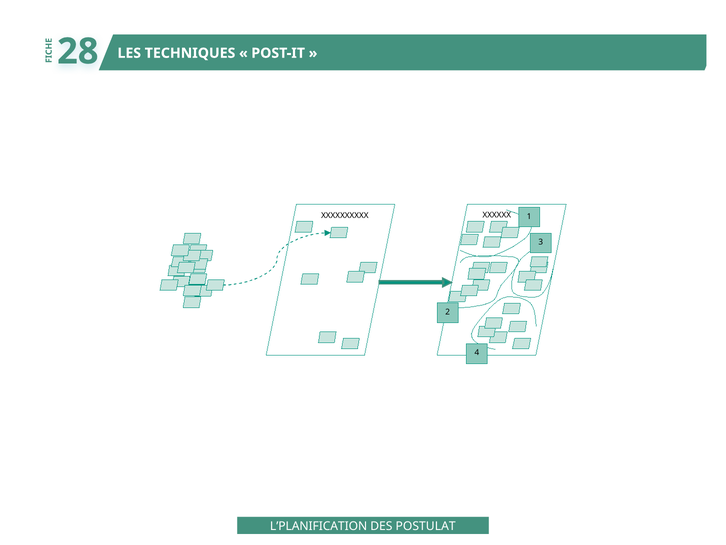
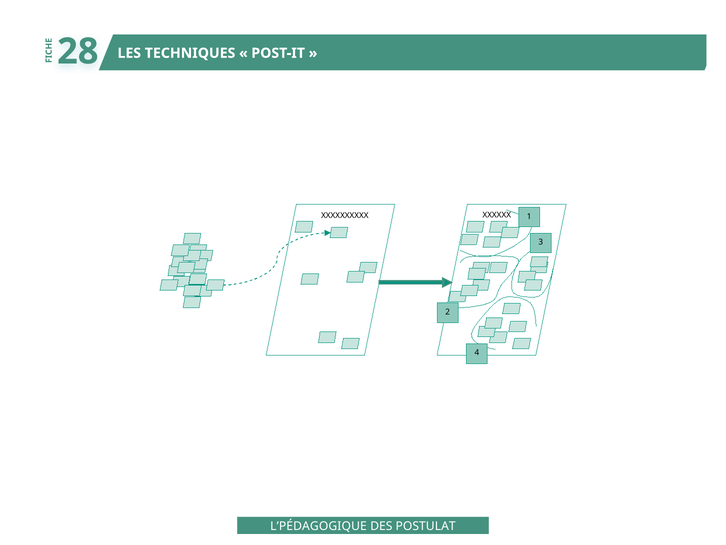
L’PLANIFICATION: L’PLANIFICATION -> L’PÉDAGOGIQUE
